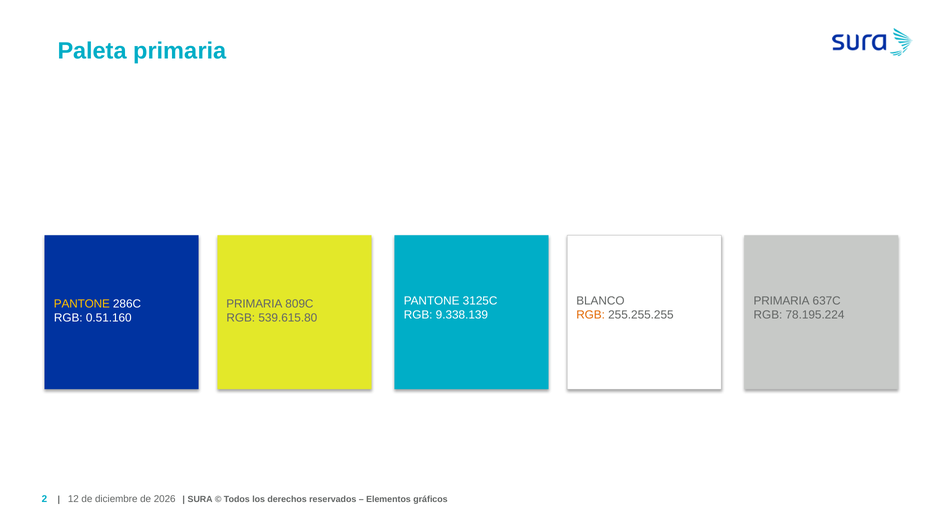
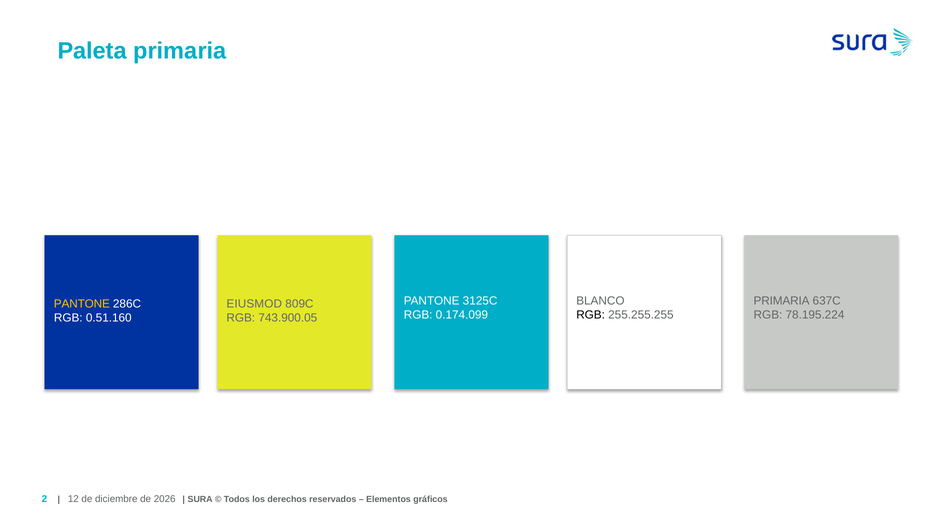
PRIMARIA at (254, 304): PRIMARIA -> EIUSMOD
9.338.139: 9.338.139 -> 0.174.099
RGB at (591, 315) colour: orange -> black
539.615.80: 539.615.80 -> 743.900.05
